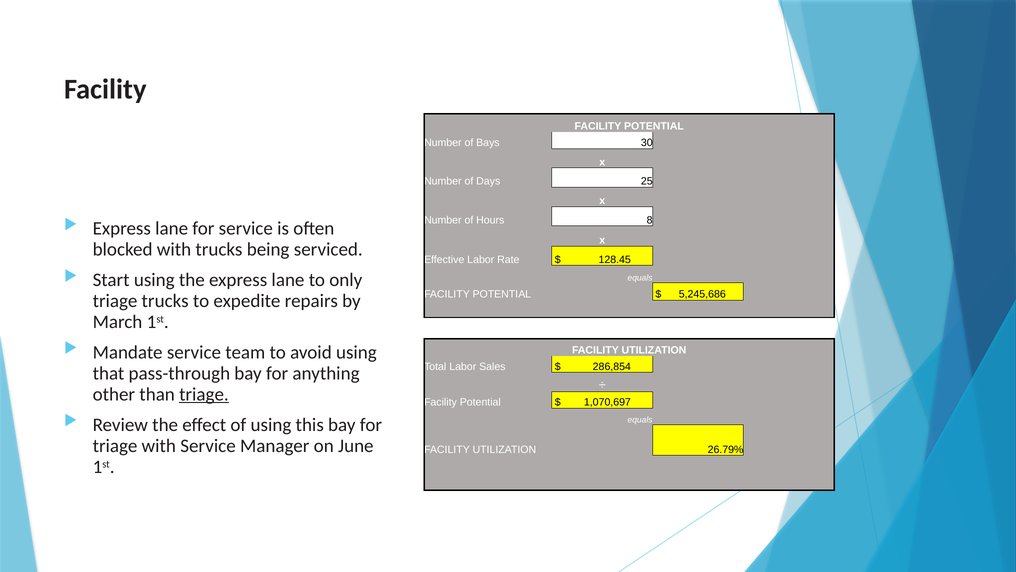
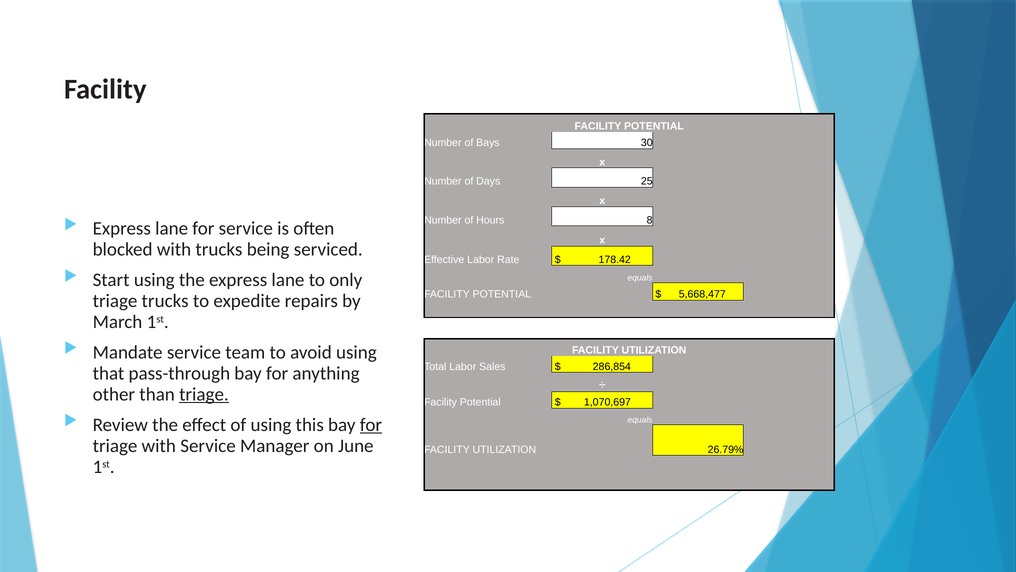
128.45: 128.45 -> 178.42
5,245,686: 5,245,686 -> 5,668,477
for at (371, 425) underline: none -> present
